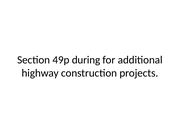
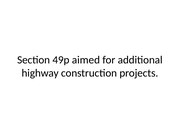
during: during -> aimed
